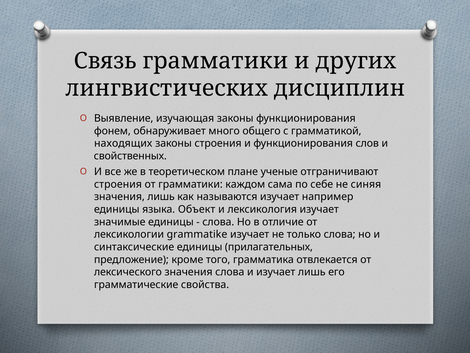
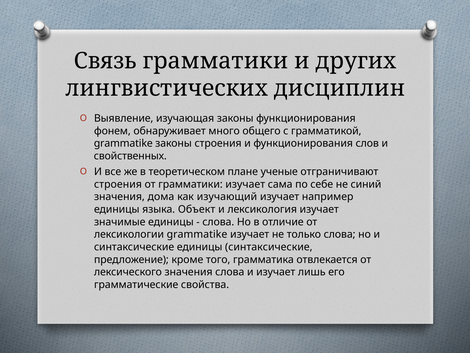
находящих at (123, 143): находящих -> grammatike
грамматики каждом: каждом -> изучает
синяя: синяя -> синий
значения лишь: лишь -> дома
называются: называются -> изучающий
единицы прилагательных: прилагательных -> синтаксические
